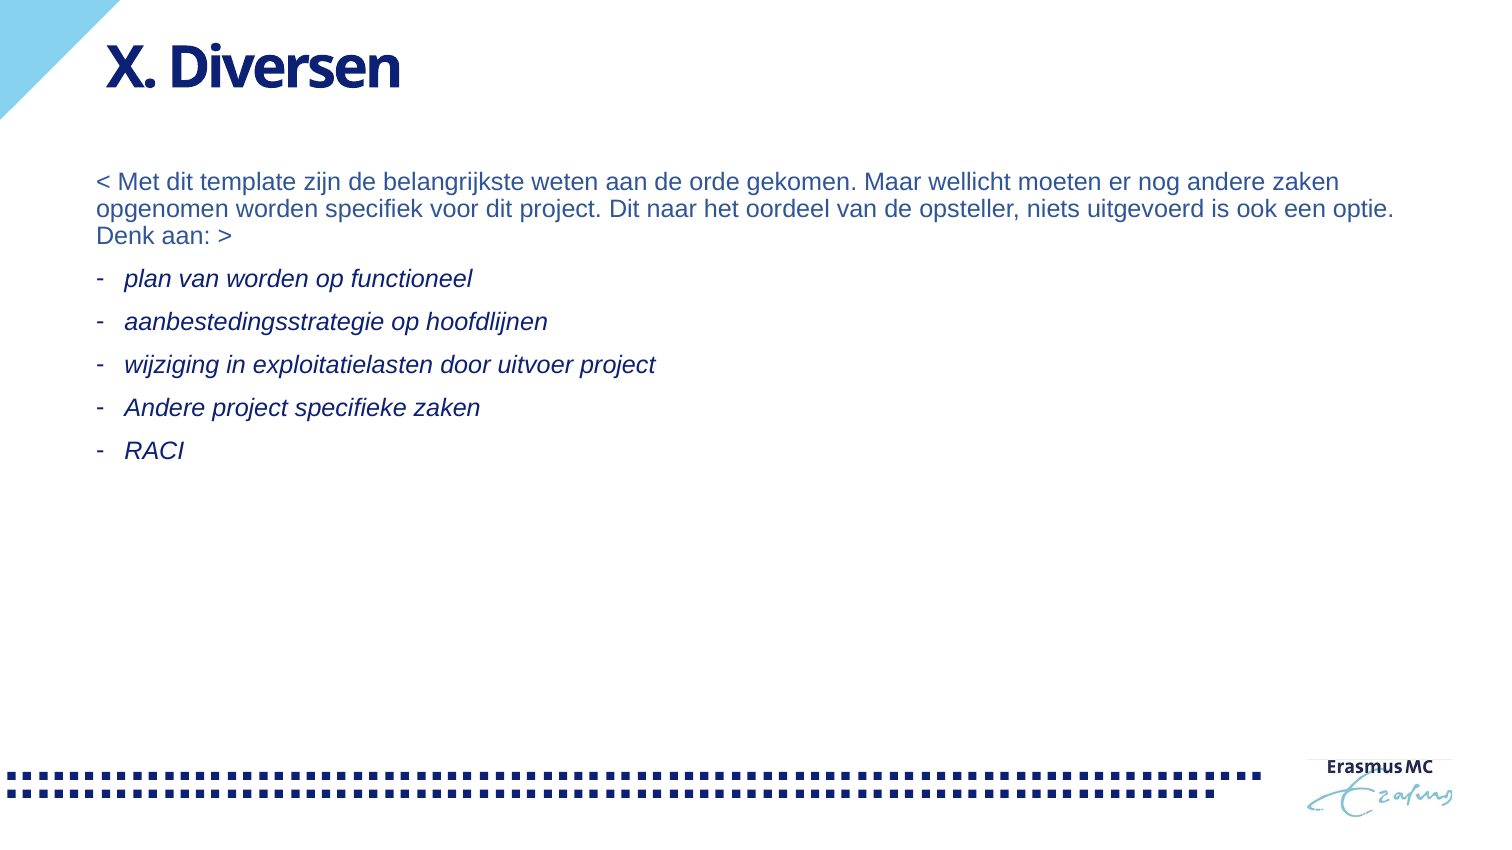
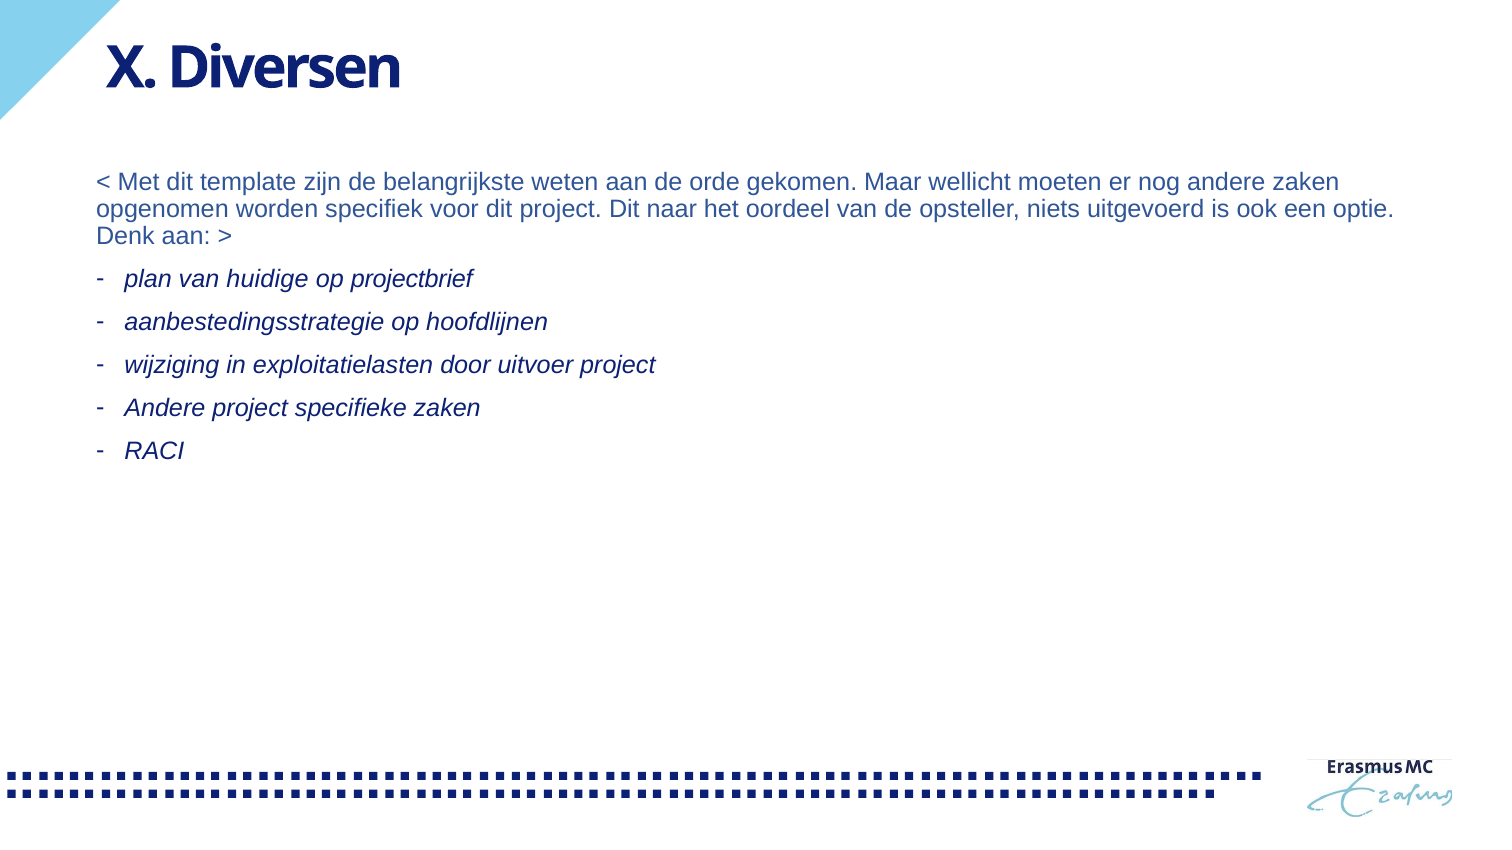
van worden: worden -> huidige
functioneel: functioneel -> projectbrief
